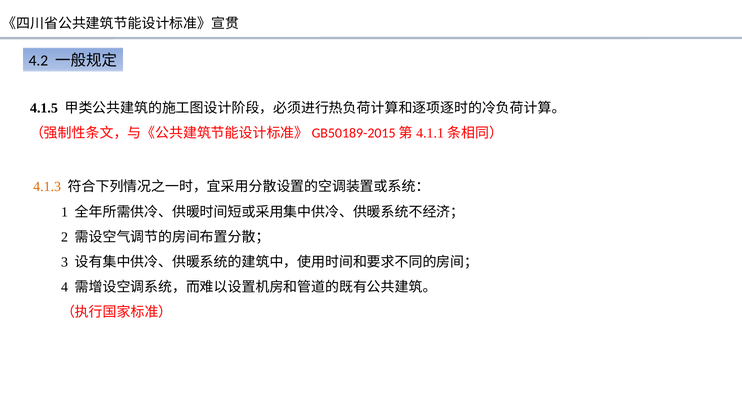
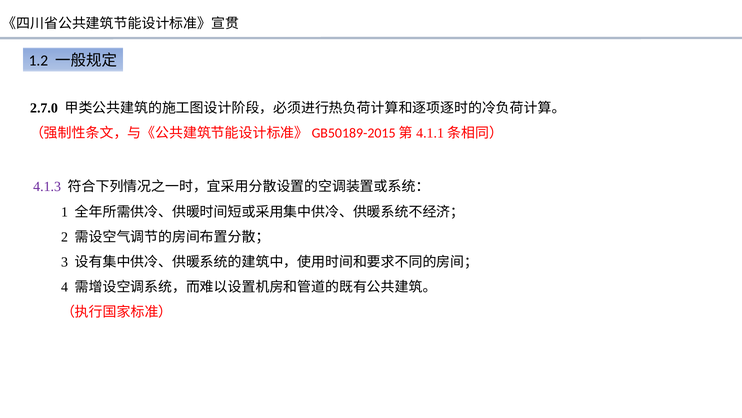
4.2: 4.2 -> 1.2
4.1.5: 4.1.5 -> 2.7.0
4.1.3 colour: orange -> purple
